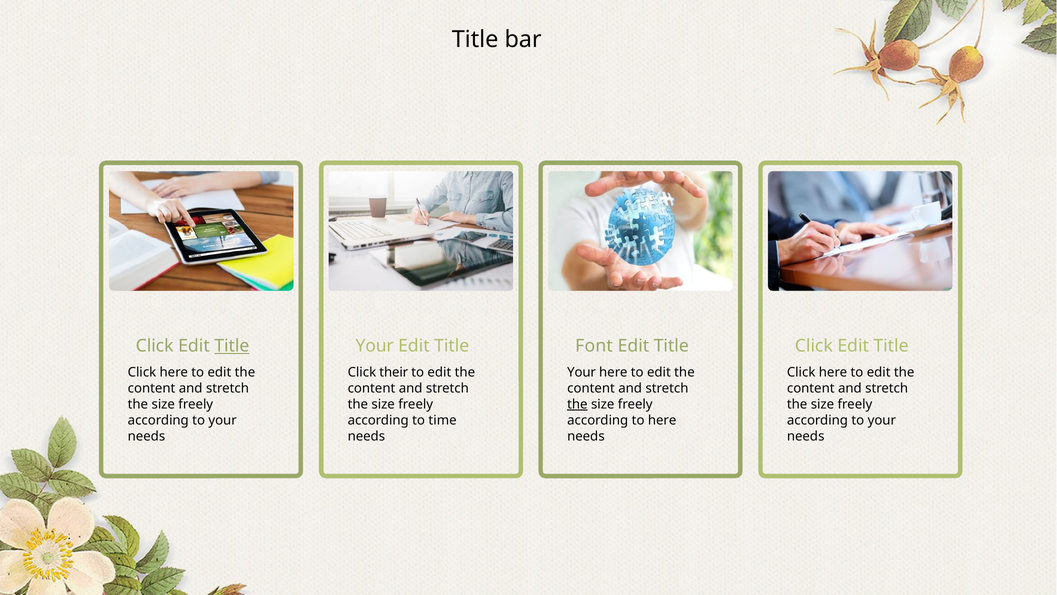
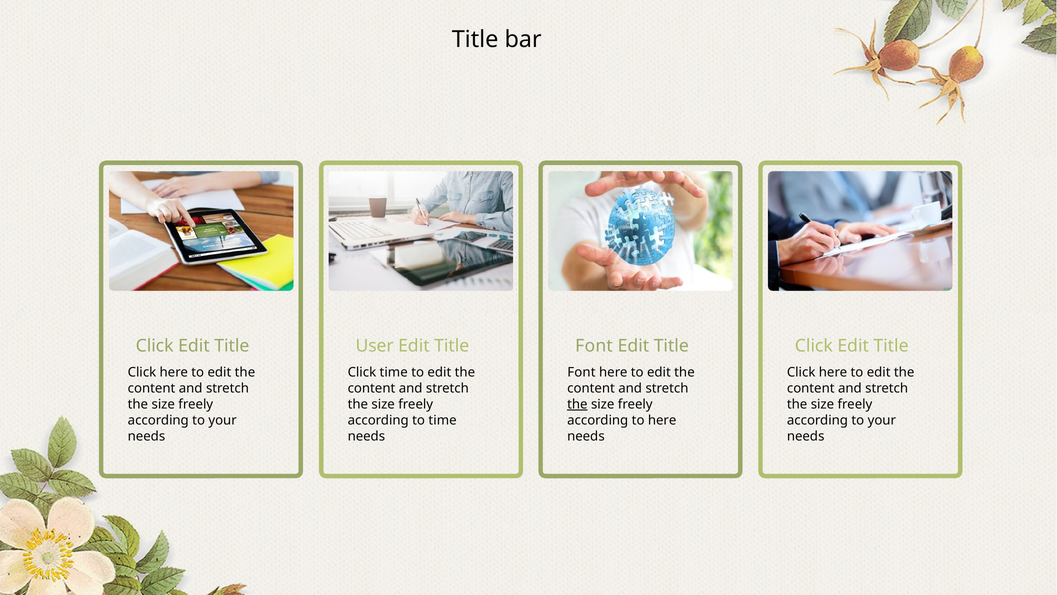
Title at (232, 346) underline: present -> none
Your at (375, 346): Your -> User
Click their: their -> time
Your at (582, 372): Your -> Font
